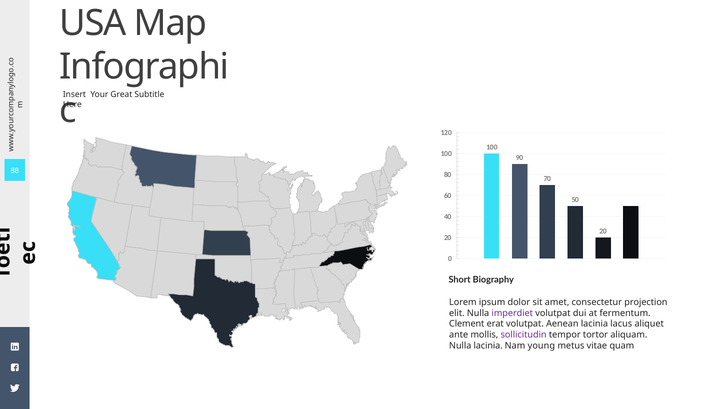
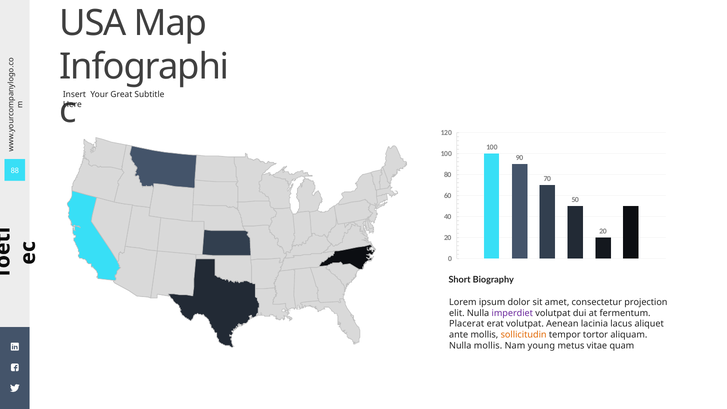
Clement: Clement -> Placerat
sollicitudin colour: purple -> orange
Nulla lacinia: lacinia -> mollis
